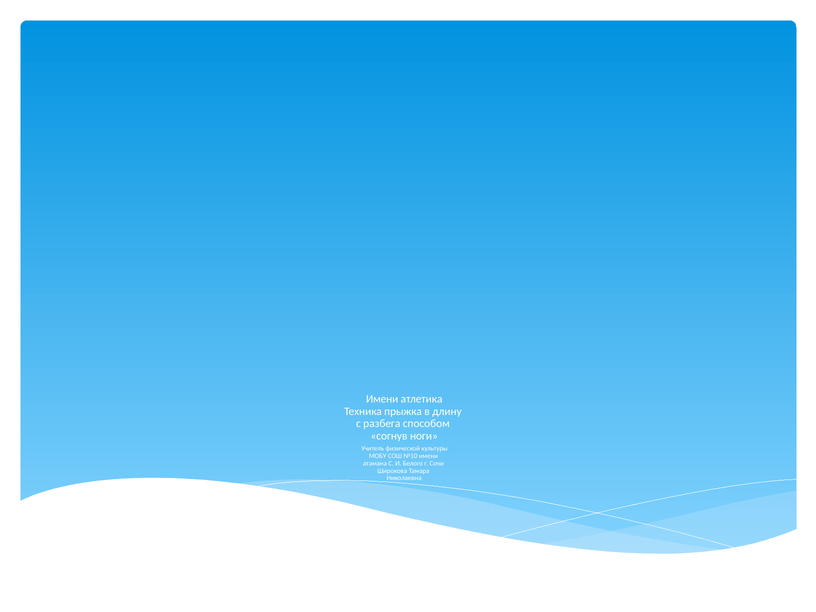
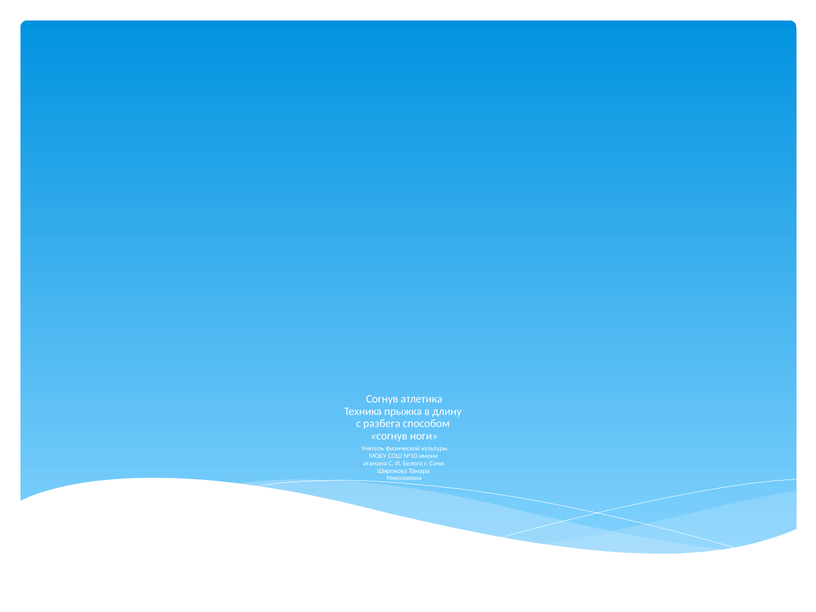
Имени at (382, 399): Имени -> Согнув
